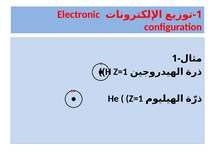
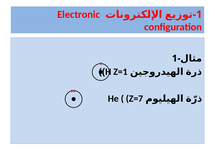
Z=1 at (135, 99): Z=1 -> Z=7
